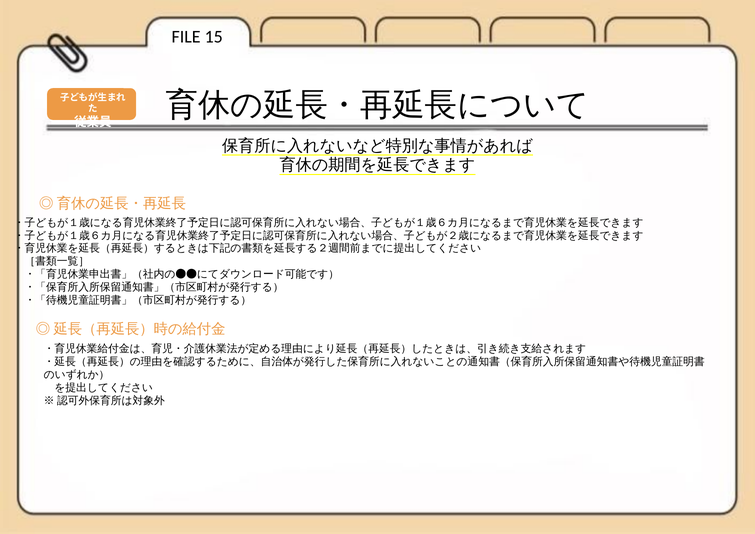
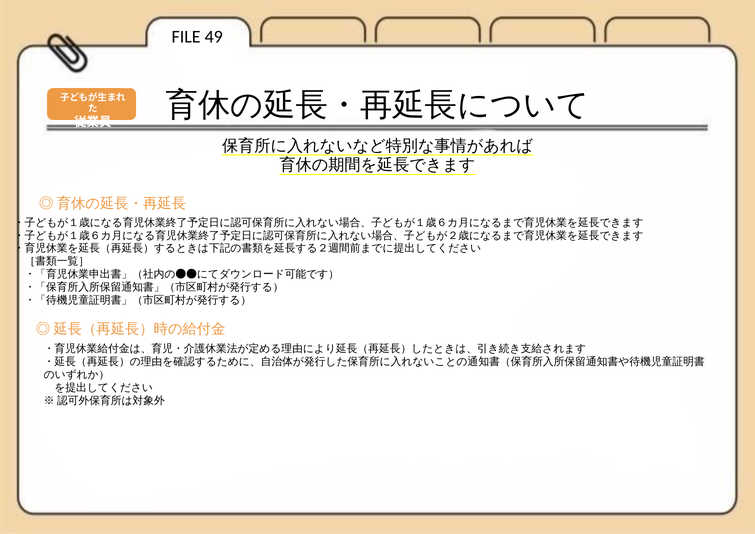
15: 15 -> 49
